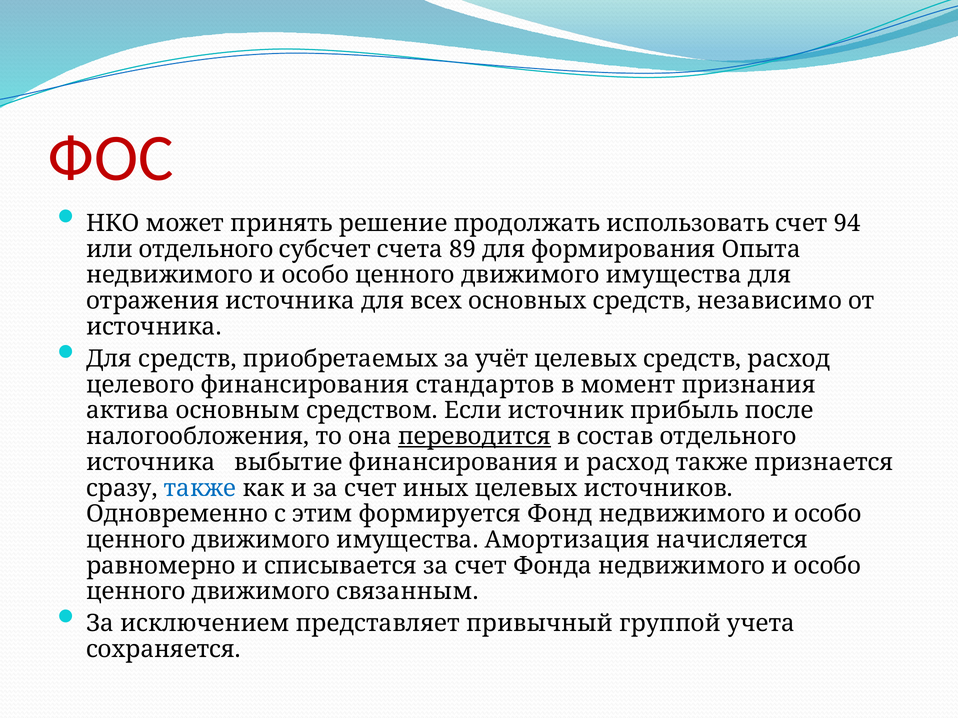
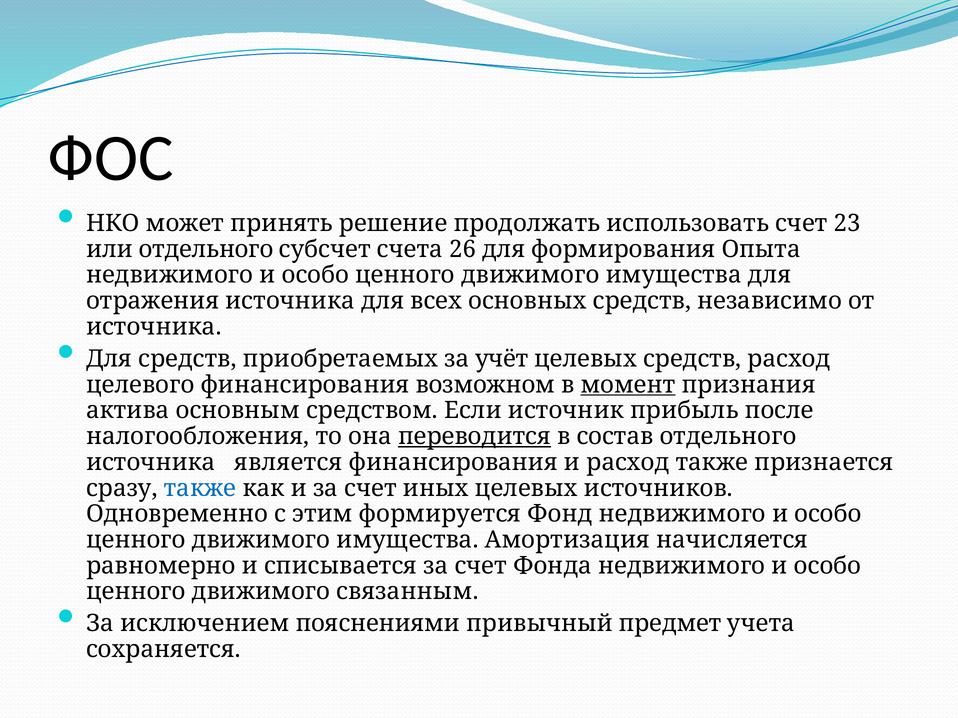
ФОС colour: red -> black
94: 94 -> 23
89: 89 -> 26
стандартов: стандартов -> возможном
момент underline: none -> present
выбытие: выбытие -> является
представляет: представляет -> пояснениями
группой: группой -> предмет
